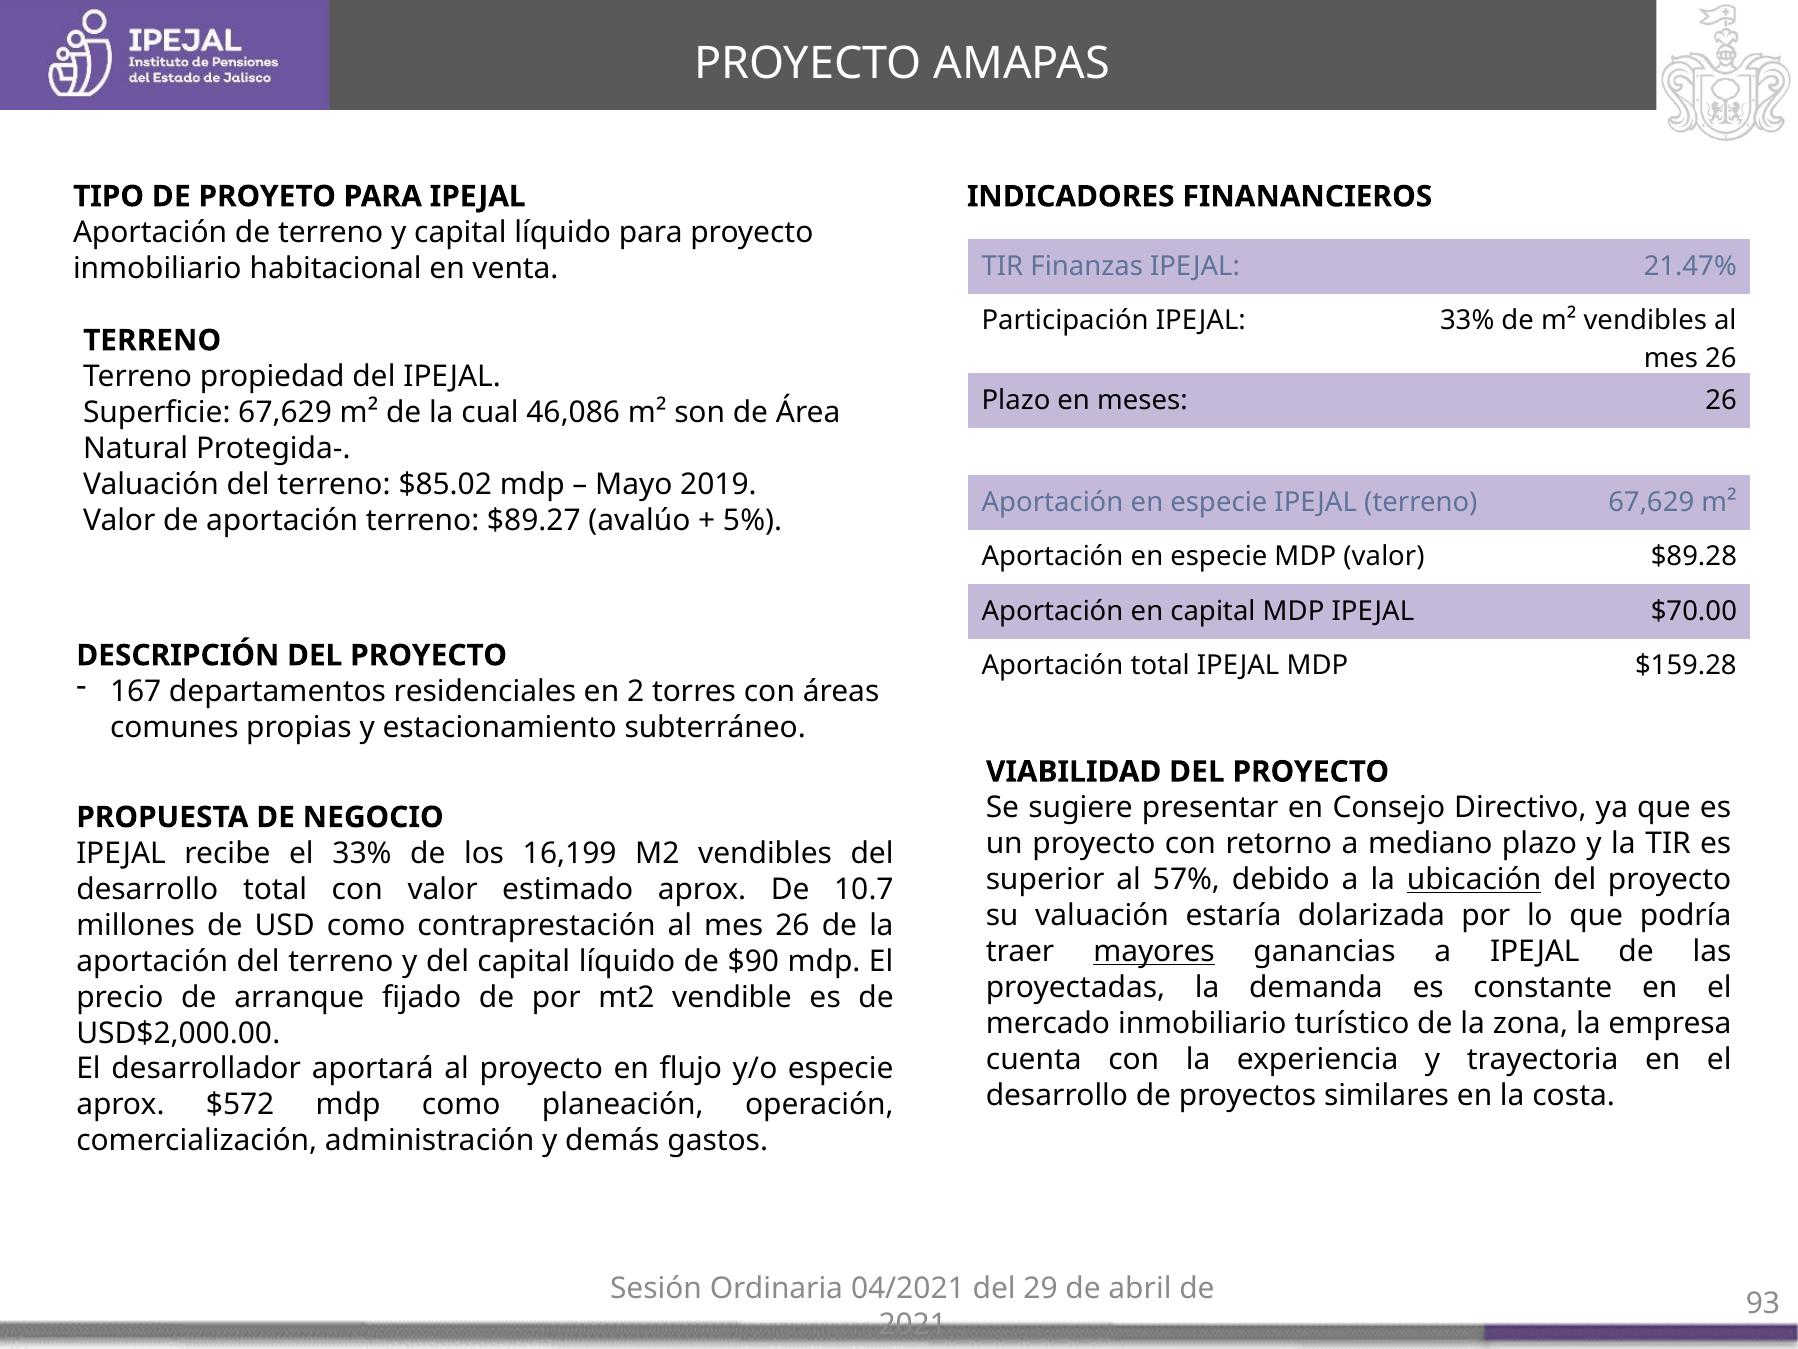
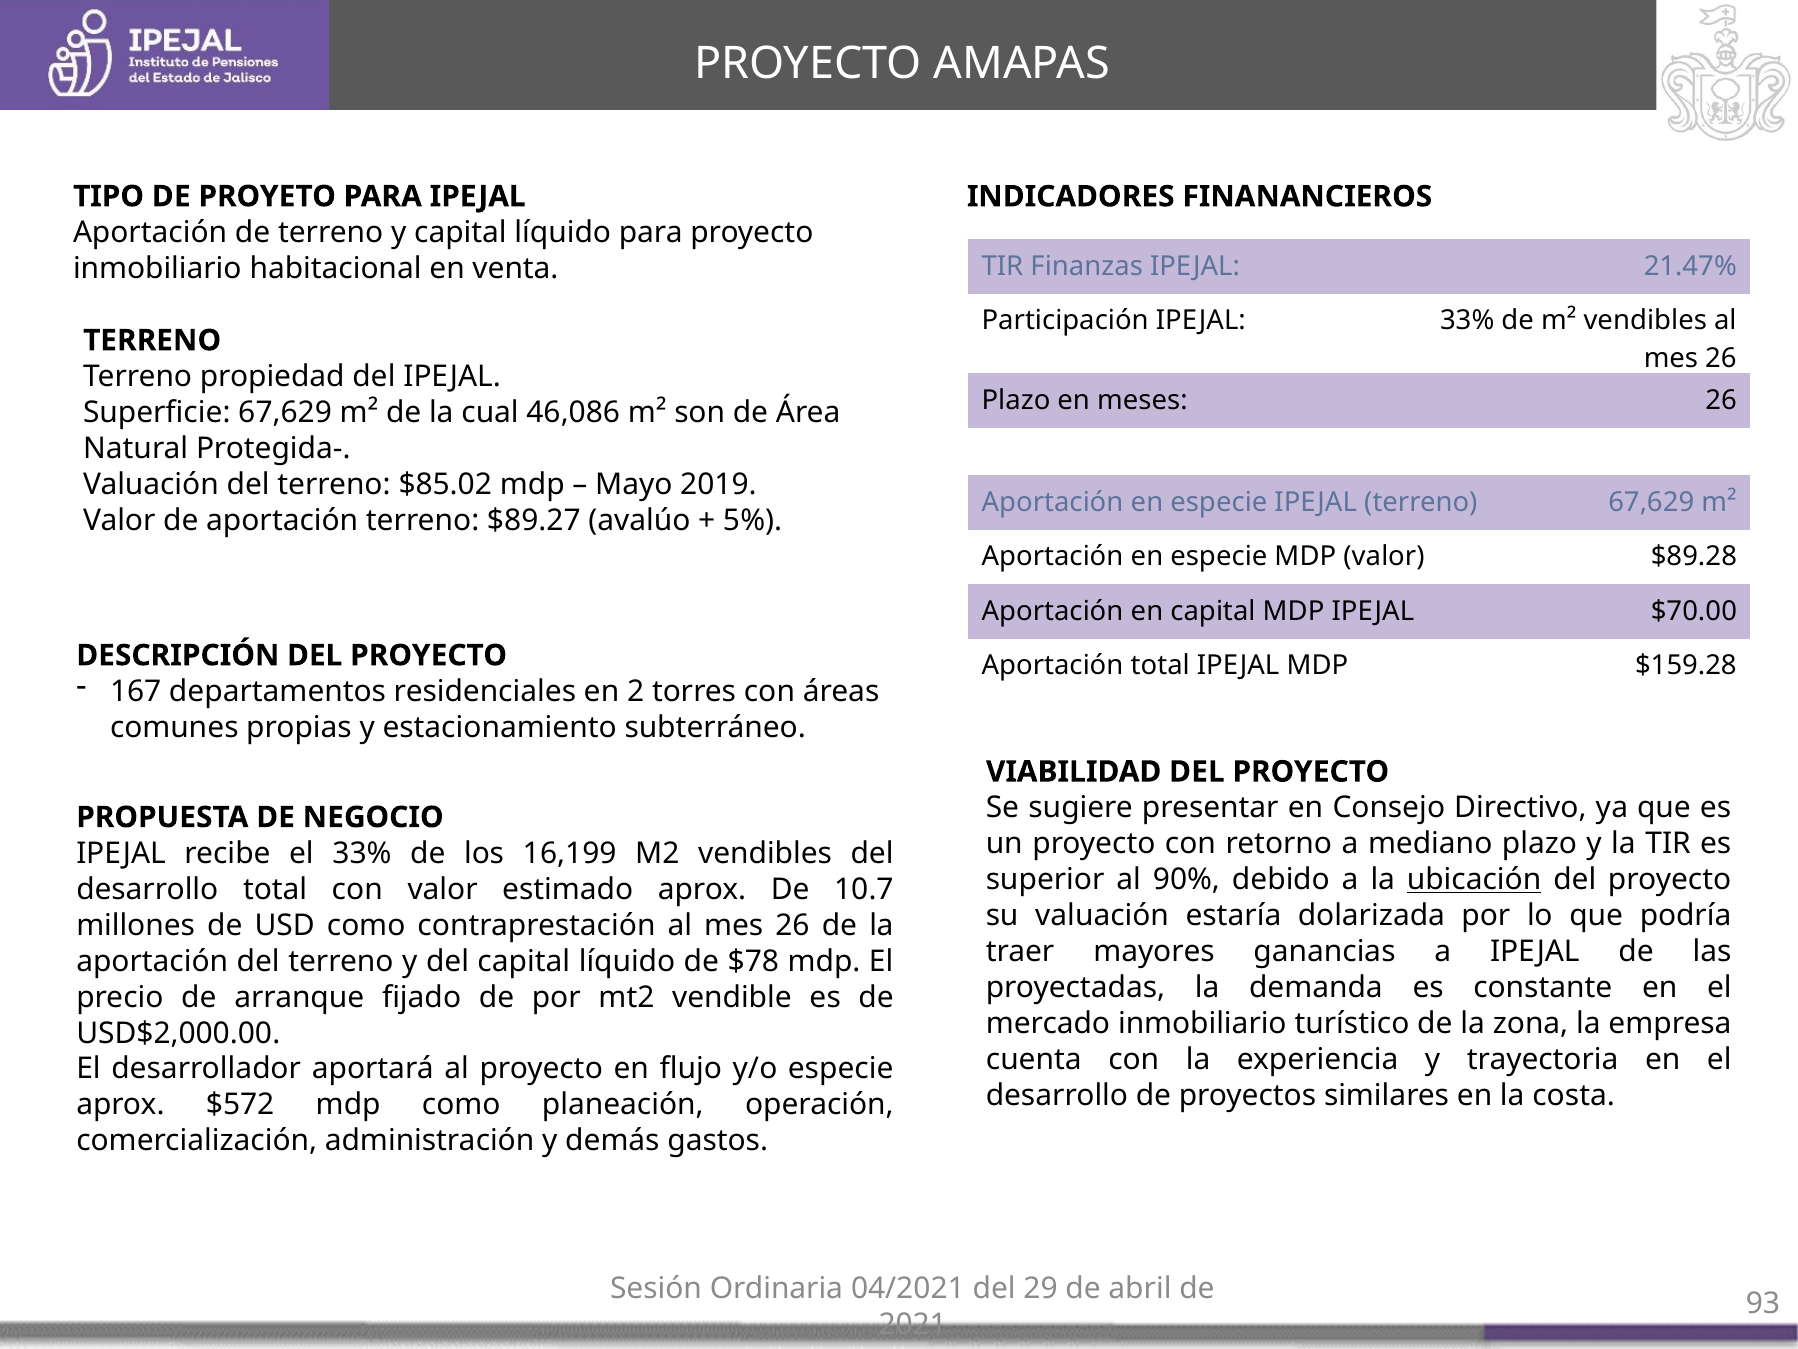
57%: 57% -> 90%
mayores underline: present -> none
$90: $90 -> $78
